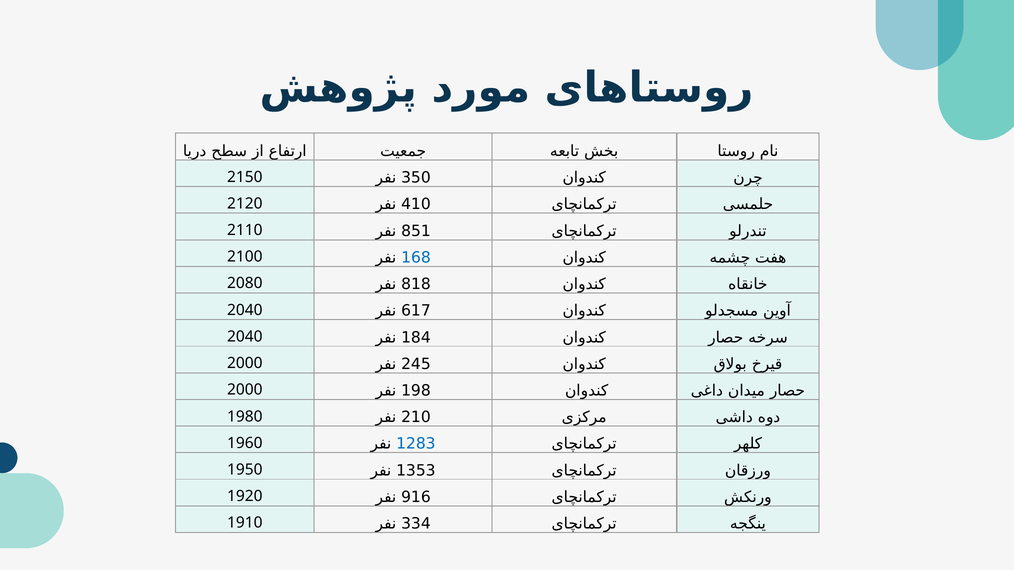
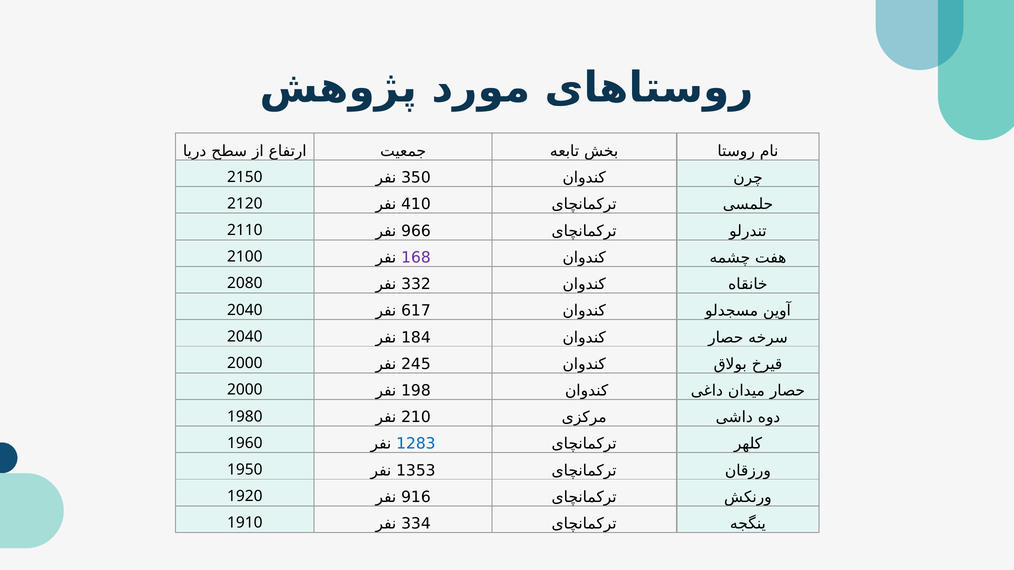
851: 851 -> 966
168 colour: blue -> purple
818: 818 -> 332
